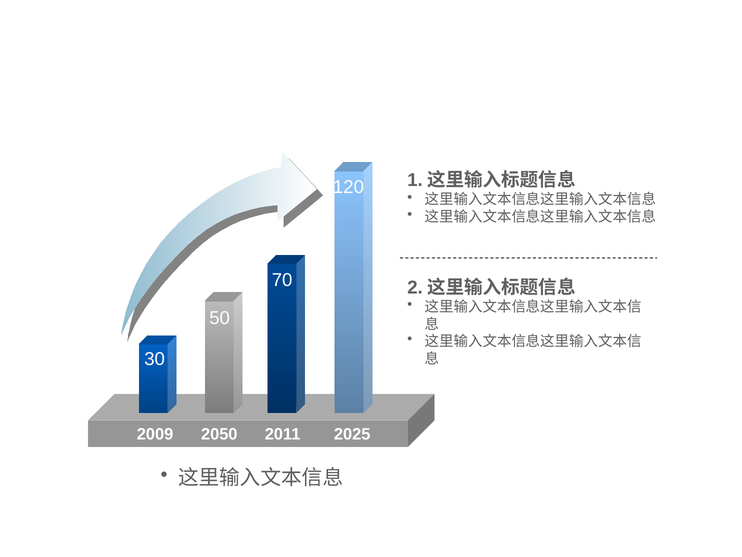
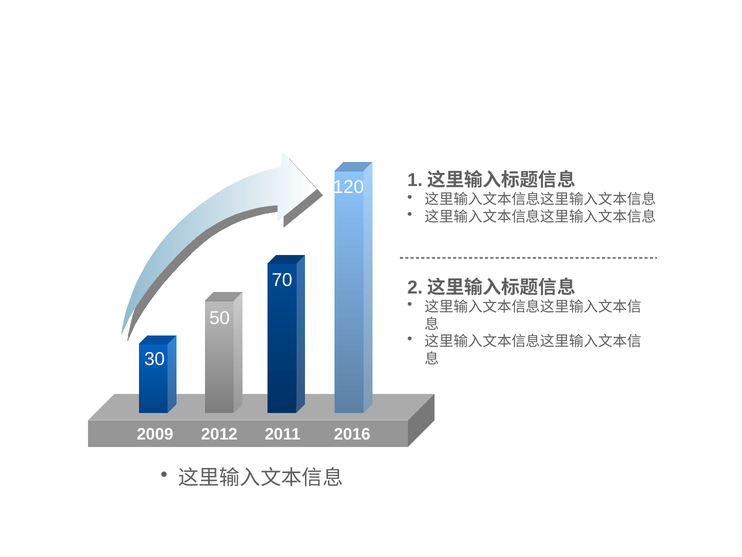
2050: 2050 -> 2012
2025: 2025 -> 2016
